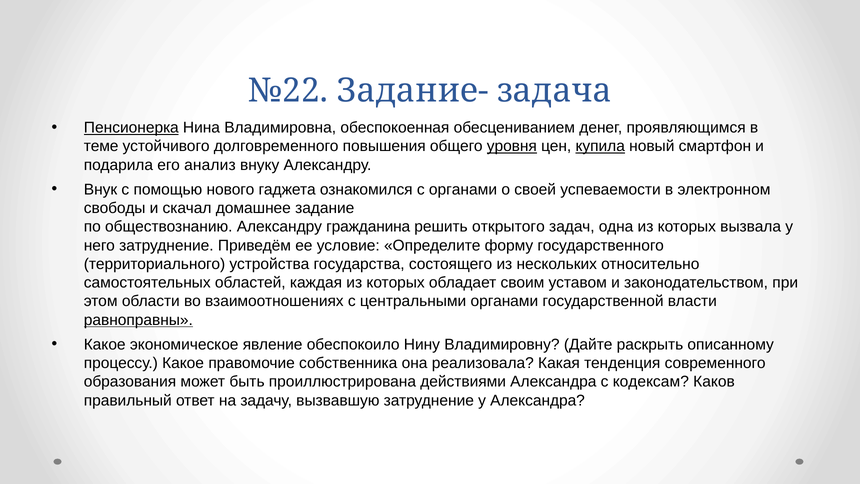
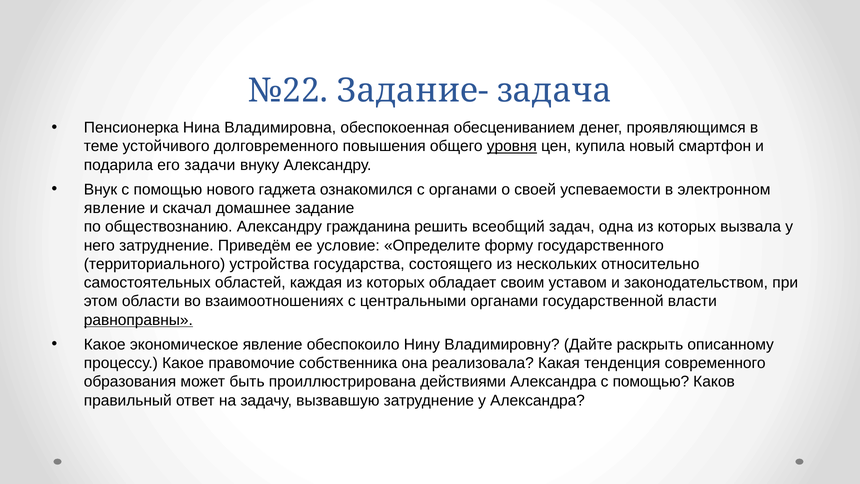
Пенсионерка underline: present -> none
купила underline: present -> none
анализ: анализ -> задачи
свободы at (115, 208): свободы -> явление
открытого: открытого -> всеобщий
Александра с кодексам: кодексам -> помощью
